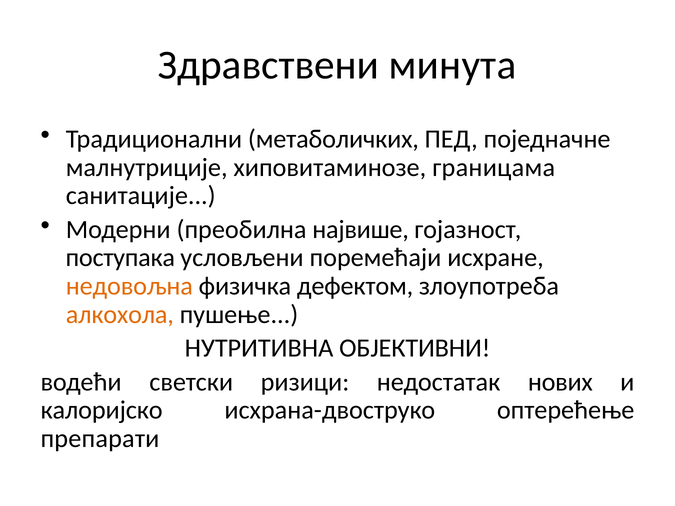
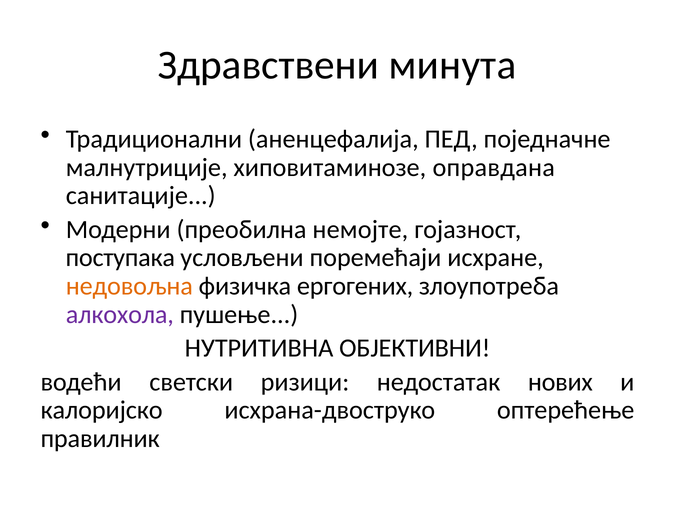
метаболичких: метаболичких -> аненцефалија
границама: границама -> оправдана
највише: највише -> немојте
дефектом: дефектом -> ергогених
алкохола colour: orange -> purple
препарати: препарати -> правилник
